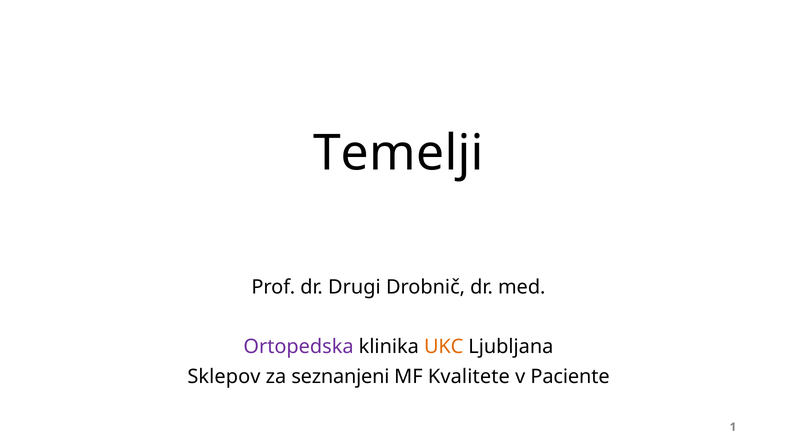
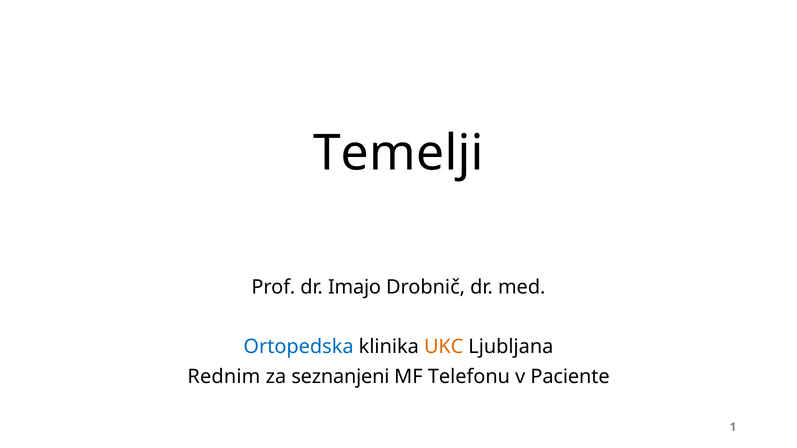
Drugi: Drugi -> Imajo
Ortopedska colour: purple -> blue
Sklepov: Sklepov -> Rednim
Kvalitete: Kvalitete -> Telefonu
